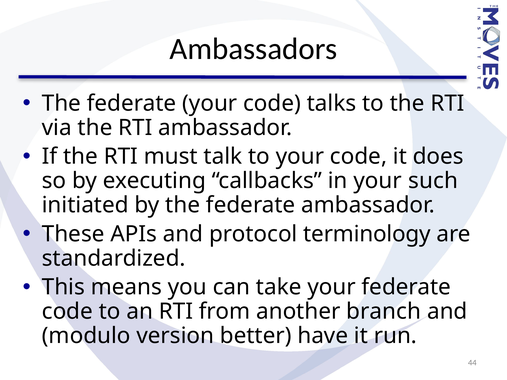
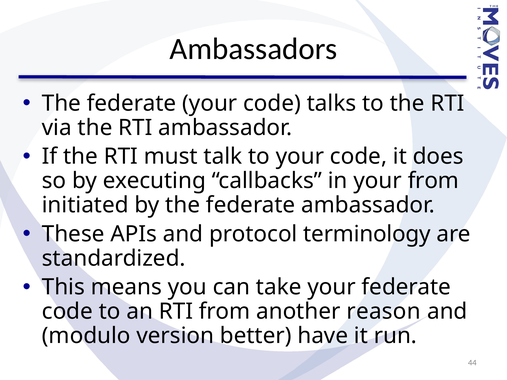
your such: such -> from
branch: branch -> reason
